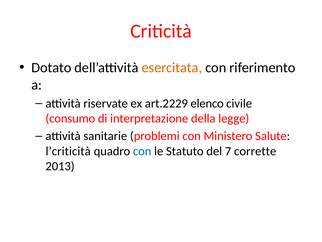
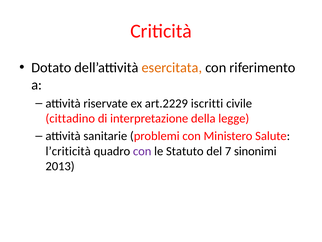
elenco: elenco -> iscritti
consumo: consumo -> cittadino
con at (142, 151) colour: blue -> purple
corrette: corrette -> sinonimi
